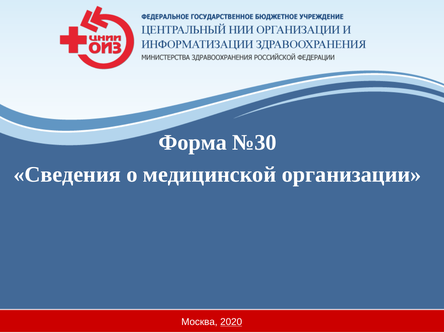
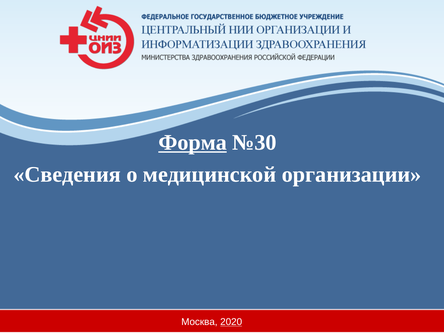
Форма underline: none -> present
